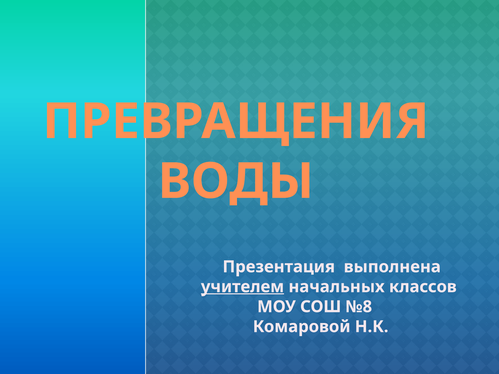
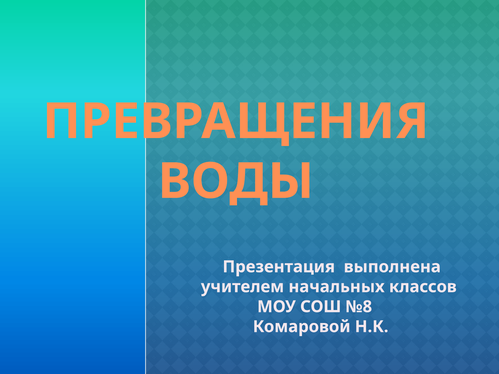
учителем underline: present -> none
